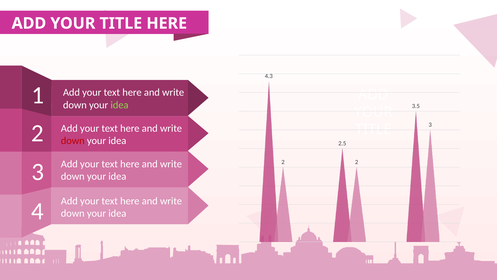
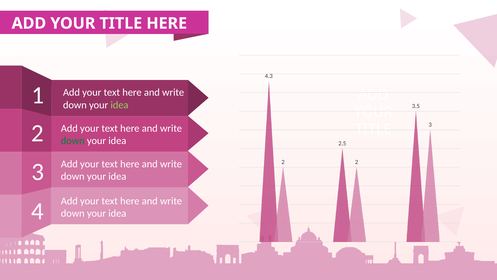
down at (73, 141) colour: red -> green
